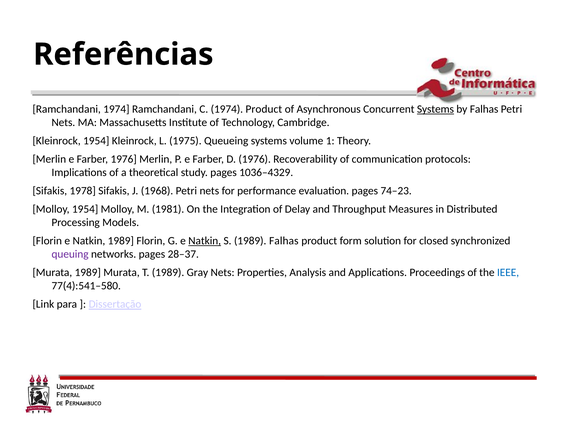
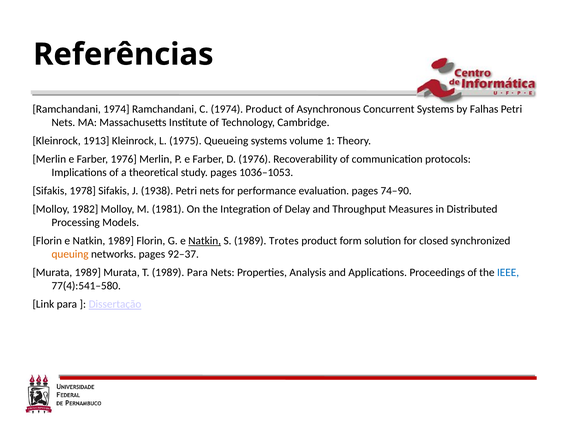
Systems at (435, 109) underline: present -> none
Kleinrock 1954: 1954 -> 1913
1036–4329: 1036–4329 -> 1036–1053
1968: 1968 -> 1938
74–23: 74–23 -> 74–90
Molloy 1954: 1954 -> 1982
1989 Falhas: Falhas -> Trotes
queuing colour: purple -> orange
28–37: 28–37 -> 92–37
1989 Gray: Gray -> Para
